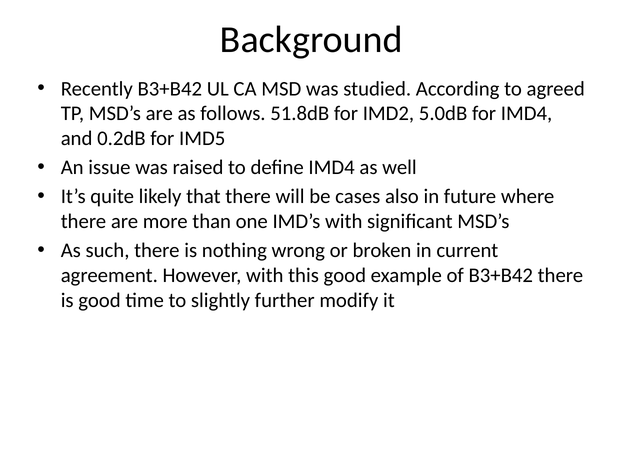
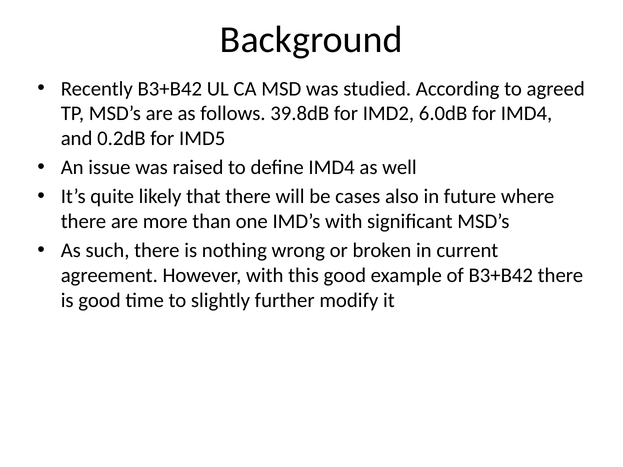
51.8dB: 51.8dB -> 39.8dB
5.0dB: 5.0dB -> 6.0dB
